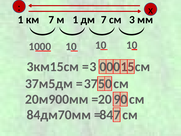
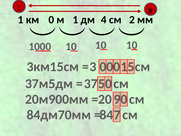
км 7: 7 -> 0
дм 7: 7 -> 4
3: 3 -> 2
